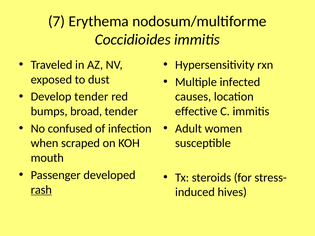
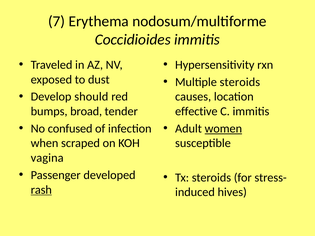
Multiple infected: infected -> steroids
Develop tender: tender -> should
women underline: none -> present
mouth: mouth -> vagina
